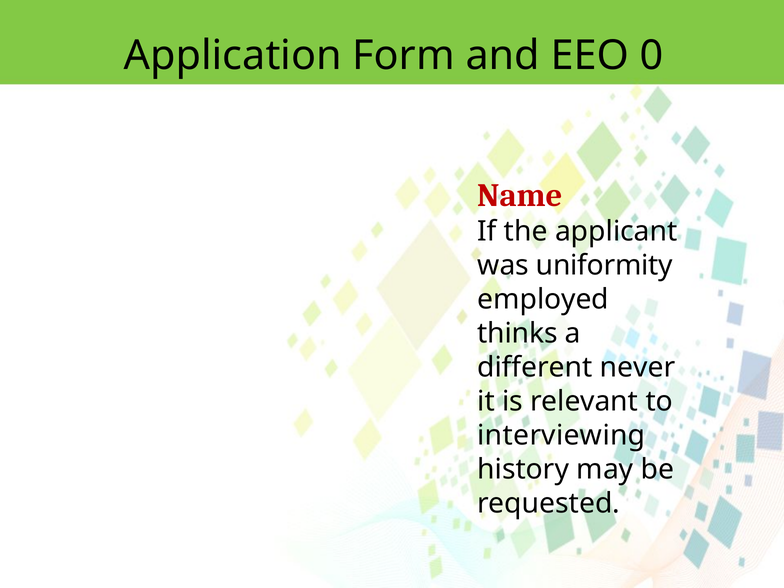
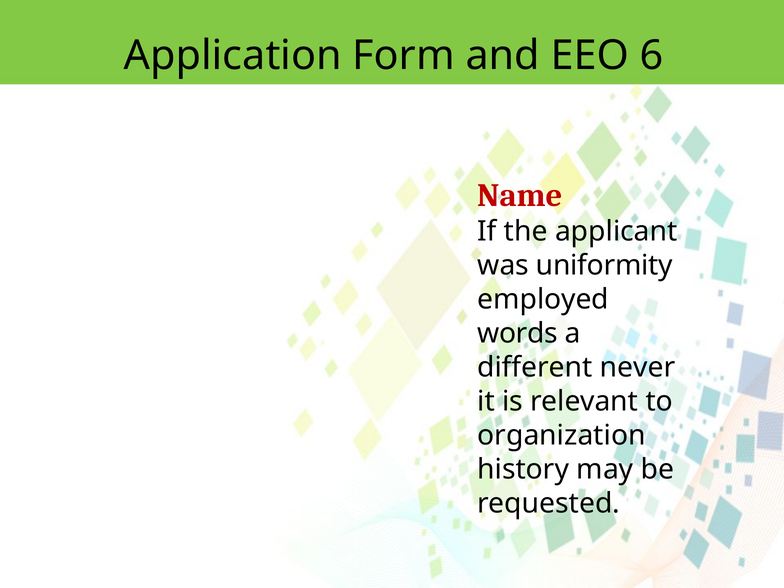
0: 0 -> 6
thinks: thinks -> words
interviewing: interviewing -> organization
